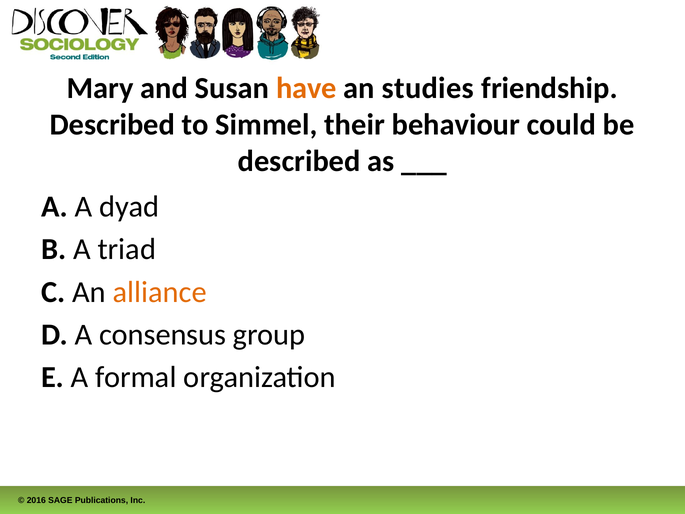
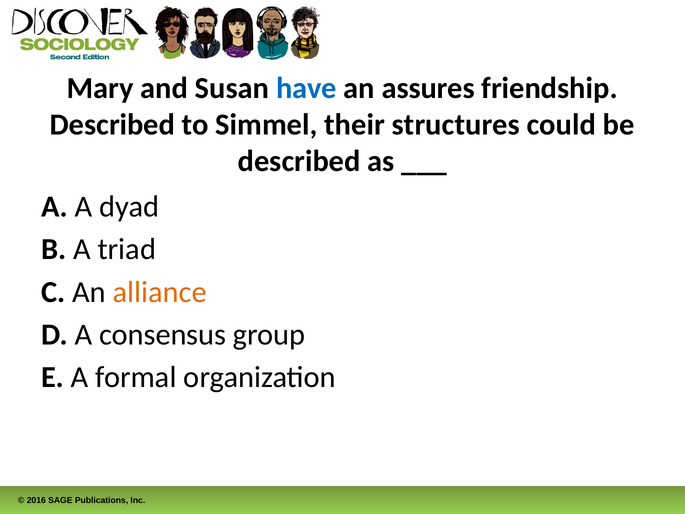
have colour: orange -> blue
studies: studies -> assures
behaviour: behaviour -> structures
